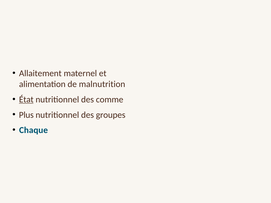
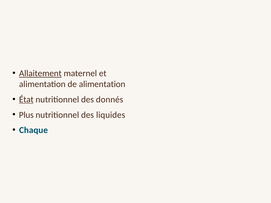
Allaitement underline: none -> present
de malnutrition: malnutrition -> alimentation
comme: comme -> donnés
groupes: groupes -> liquides
